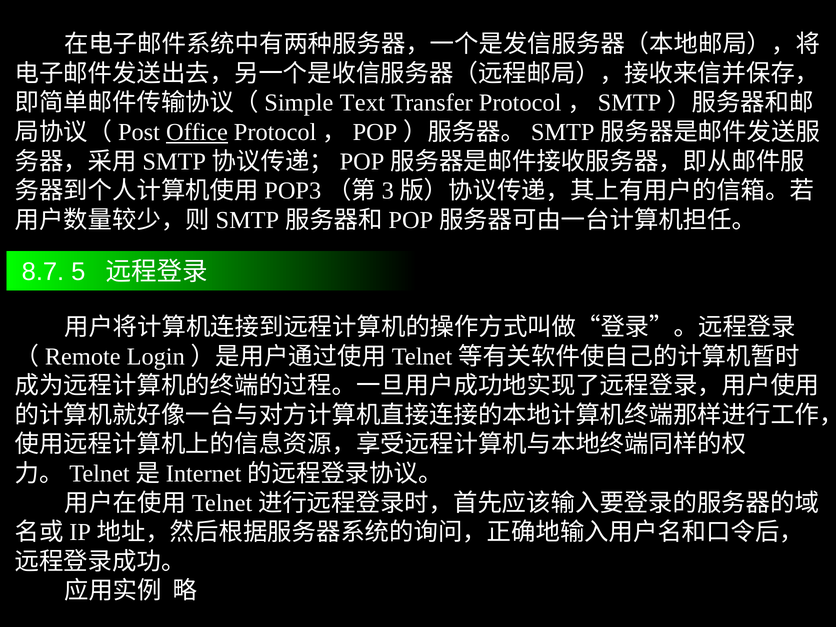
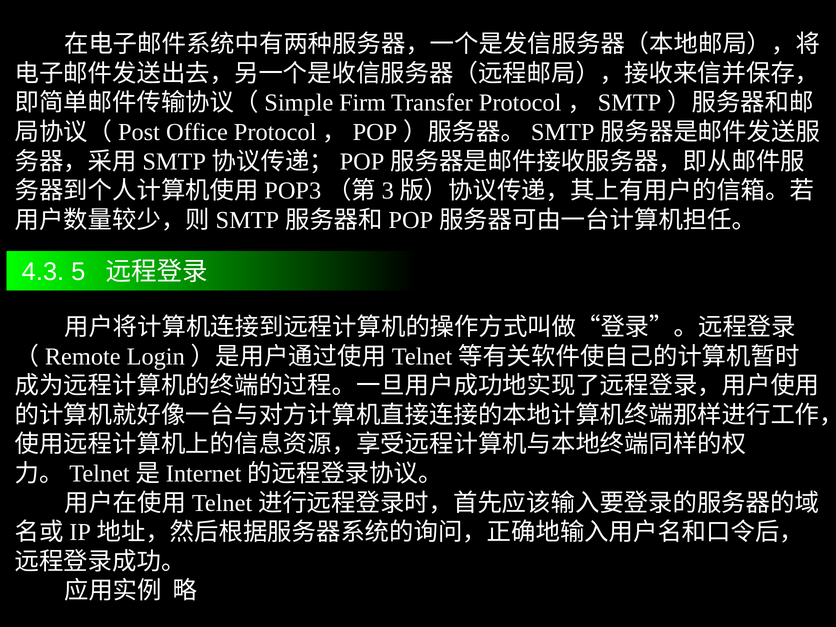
Text: Text -> Firm
Office underline: present -> none
8.7: 8.7 -> 4.3
